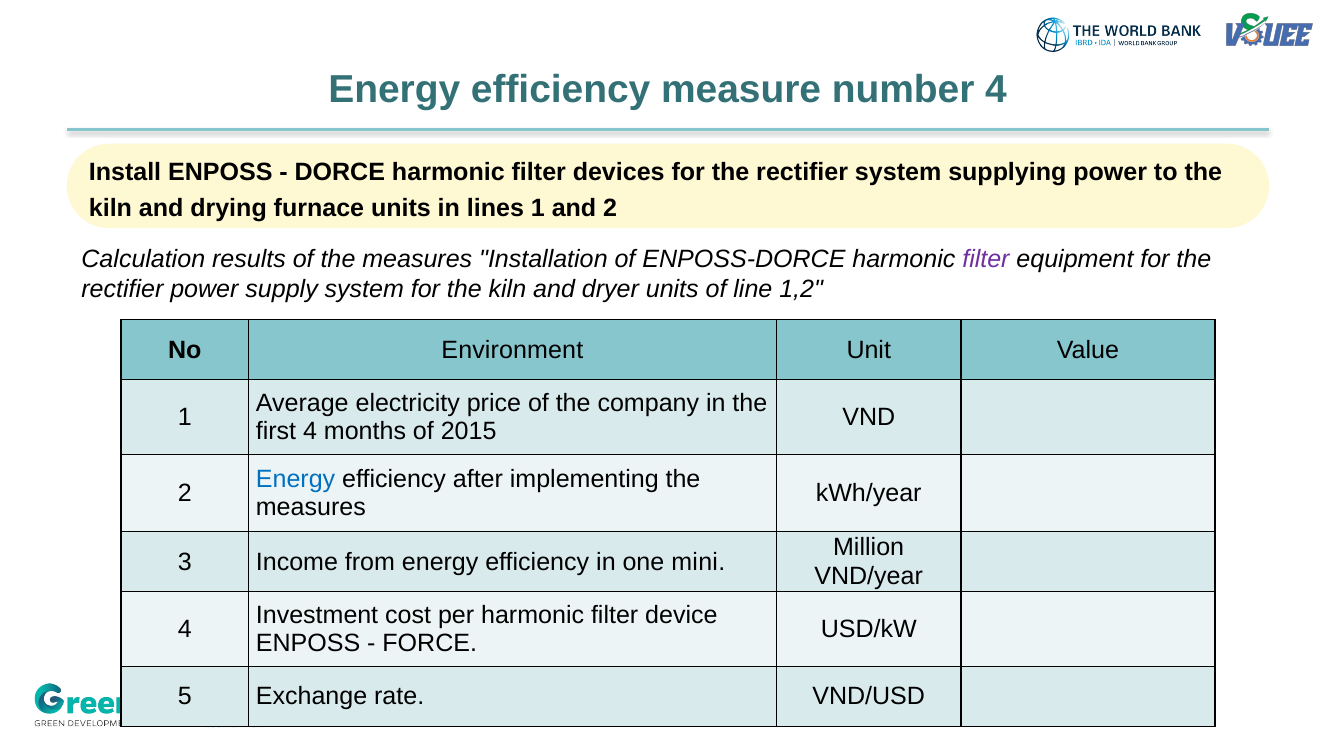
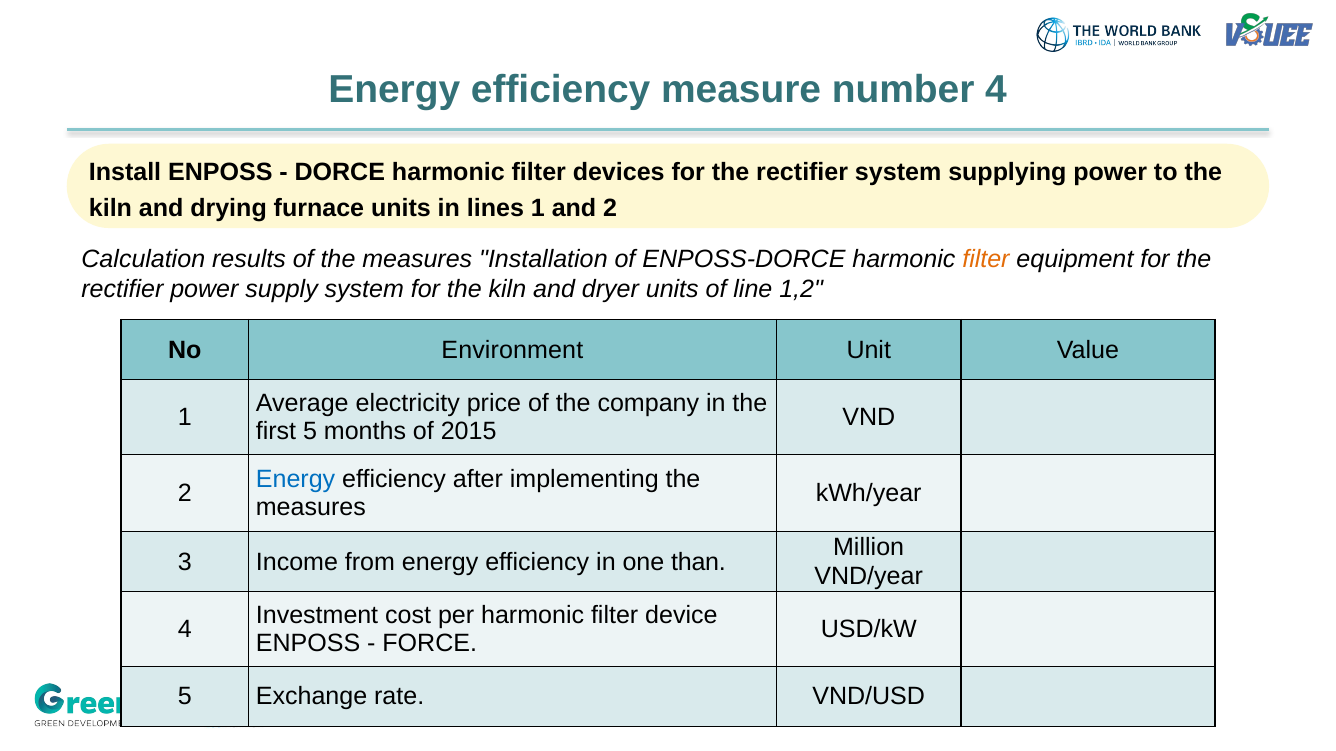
filter at (986, 259) colour: purple -> orange
first 4: 4 -> 5
mini: mini -> than
